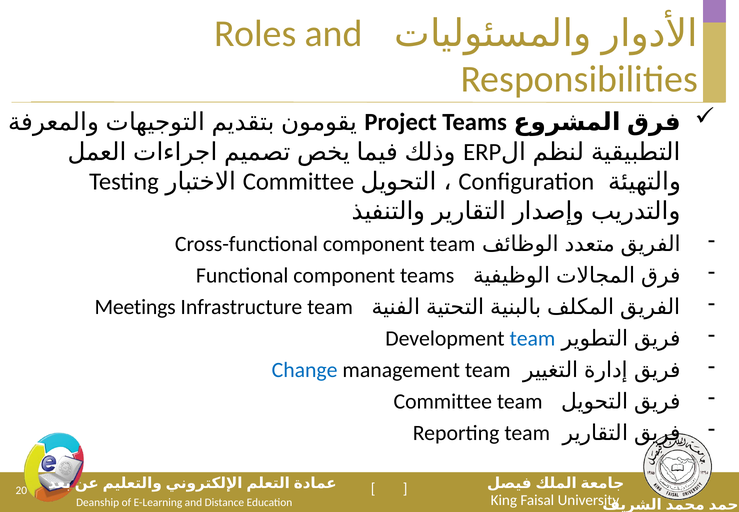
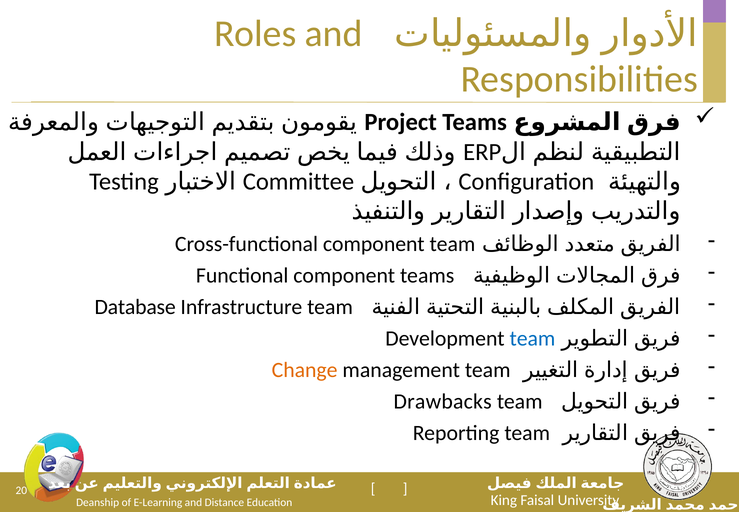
Meetings: Meetings -> Database
Change colour: blue -> orange
Committee at (443, 401): Committee -> Drawbacks
